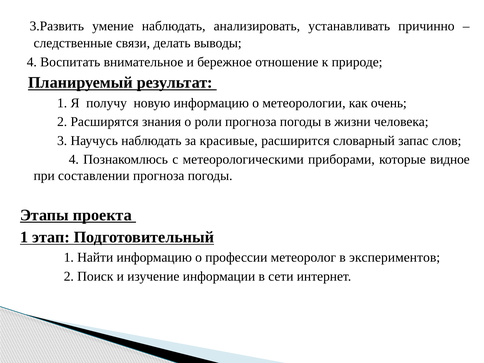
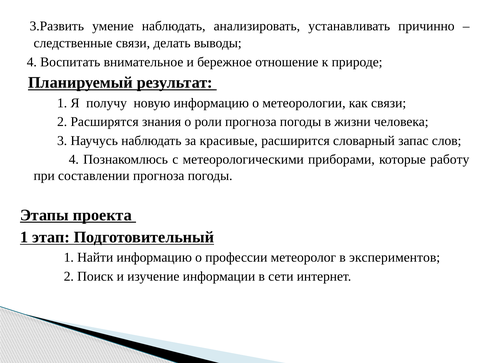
как очень: очень -> связи
видное: видное -> работу
